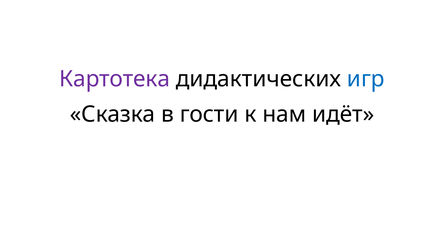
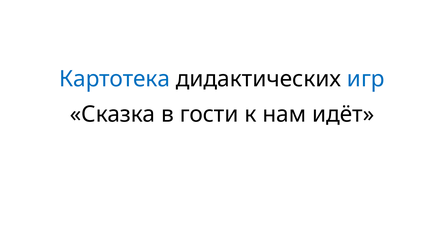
Картотека colour: purple -> blue
